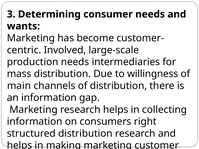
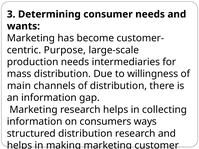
Involved: Involved -> Purpose
right: right -> ways
